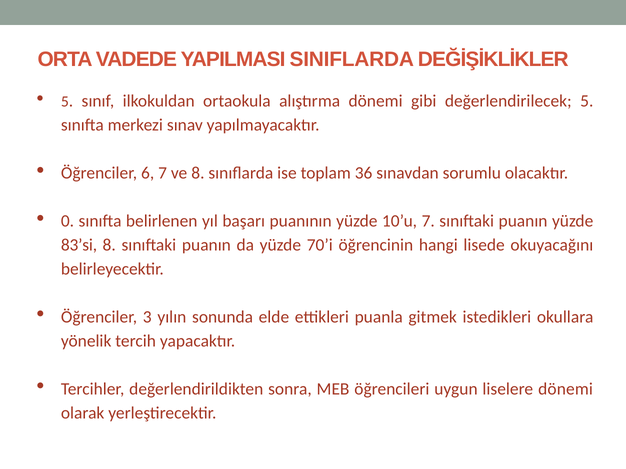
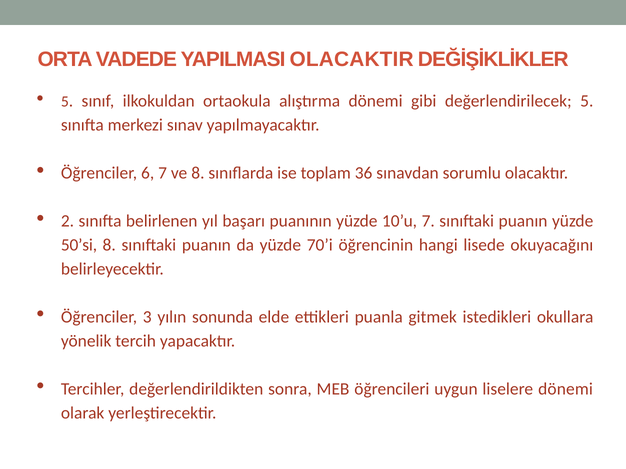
SINIFLARDA: SINIFLARDA -> OLACAKTIR
0: 0 -> 2
83’si: 83’si -> 50’si
